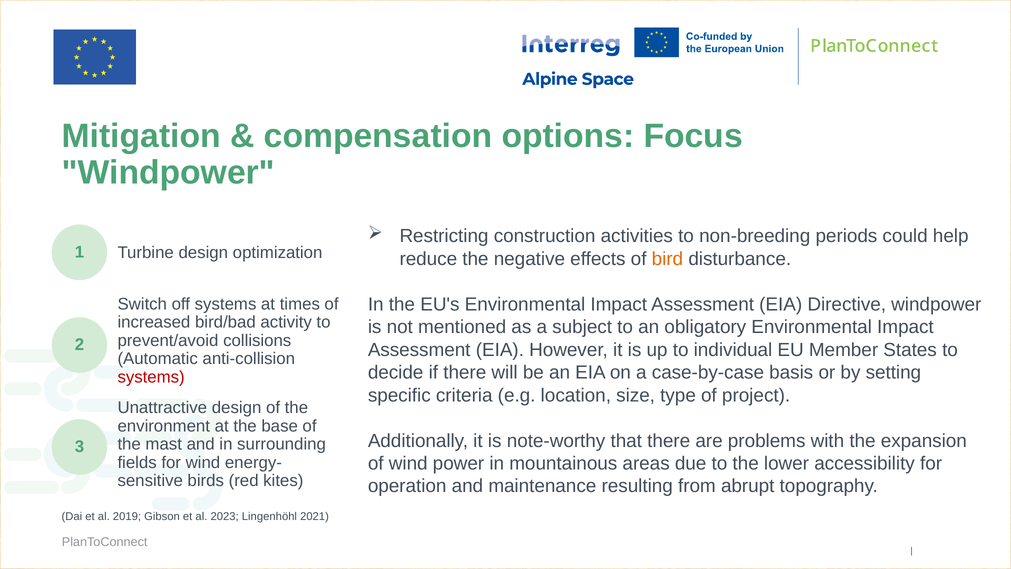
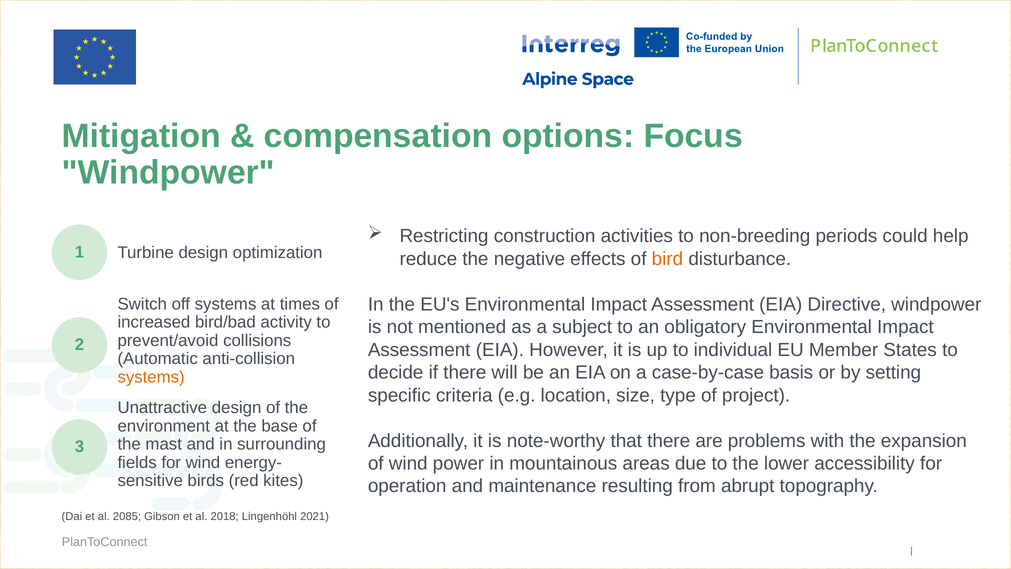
systems at (151, 377) colour: red -> orange
2019: 2019 -> 2085
2023: 2023 -> 2018
